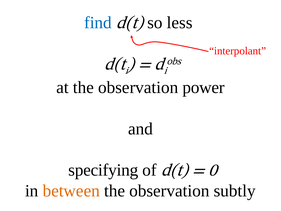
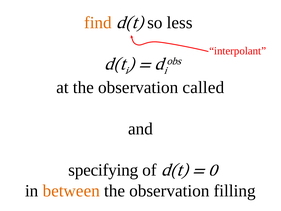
find colour: blue -> orange
power: power -> called
subtly: subtly -> filling
